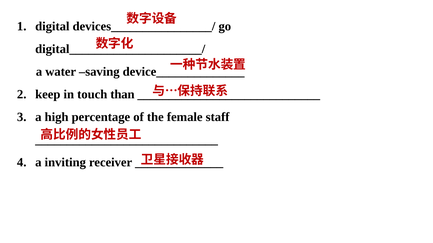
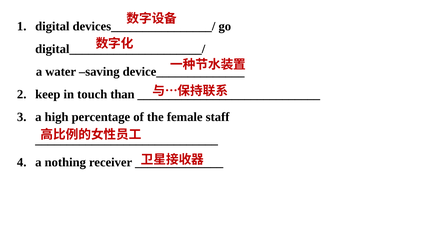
inviting: inviting -> nothing
